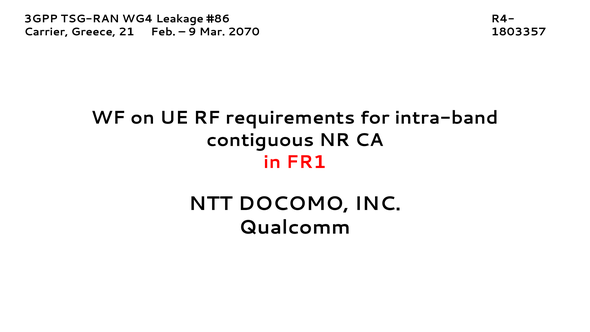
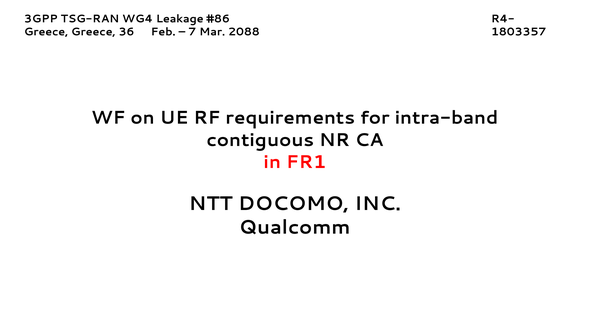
Carrier at (46, 32): Carrier -> Greece
21: 21 -> 36
9: 9 -> 7
2070: 2070 -> 2088
